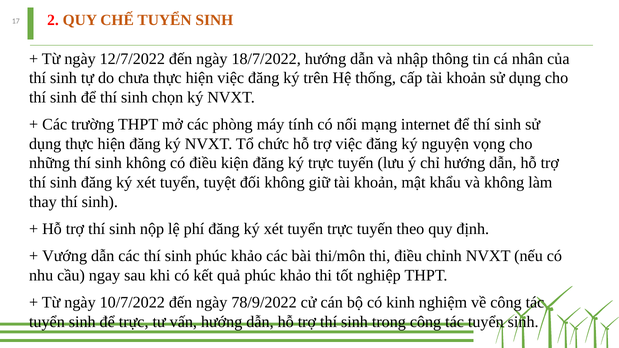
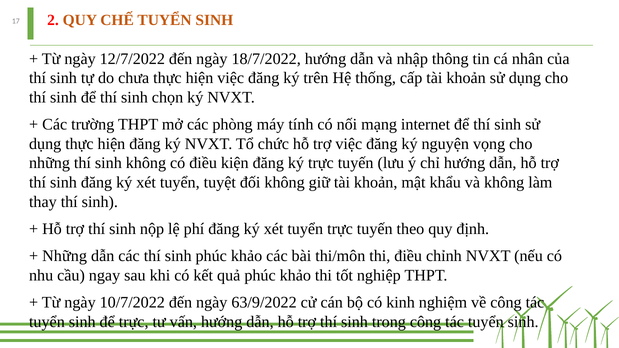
Vướng at (65, 256): Vướng -> Những
78/9/2022: 78/9/2022 -> 63/9/2022
